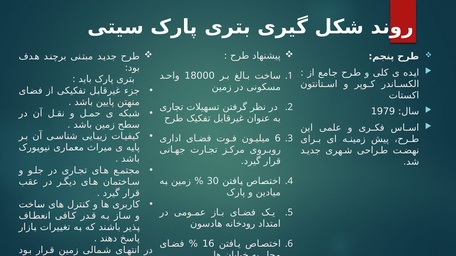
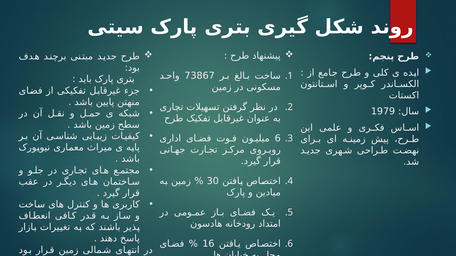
18000: 18000 -> 73867
